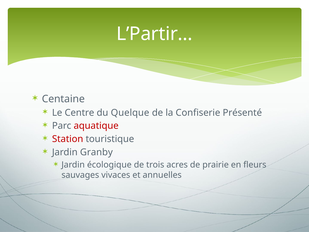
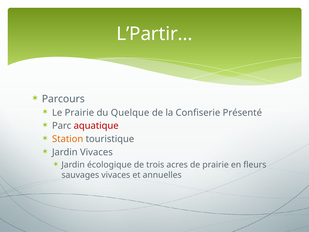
Centaine: Centaine -> Parcours
Le Centre: Centre -> Prairie
Station colour: red -> orange
Jardin Granby: Granby -> Vivaces
